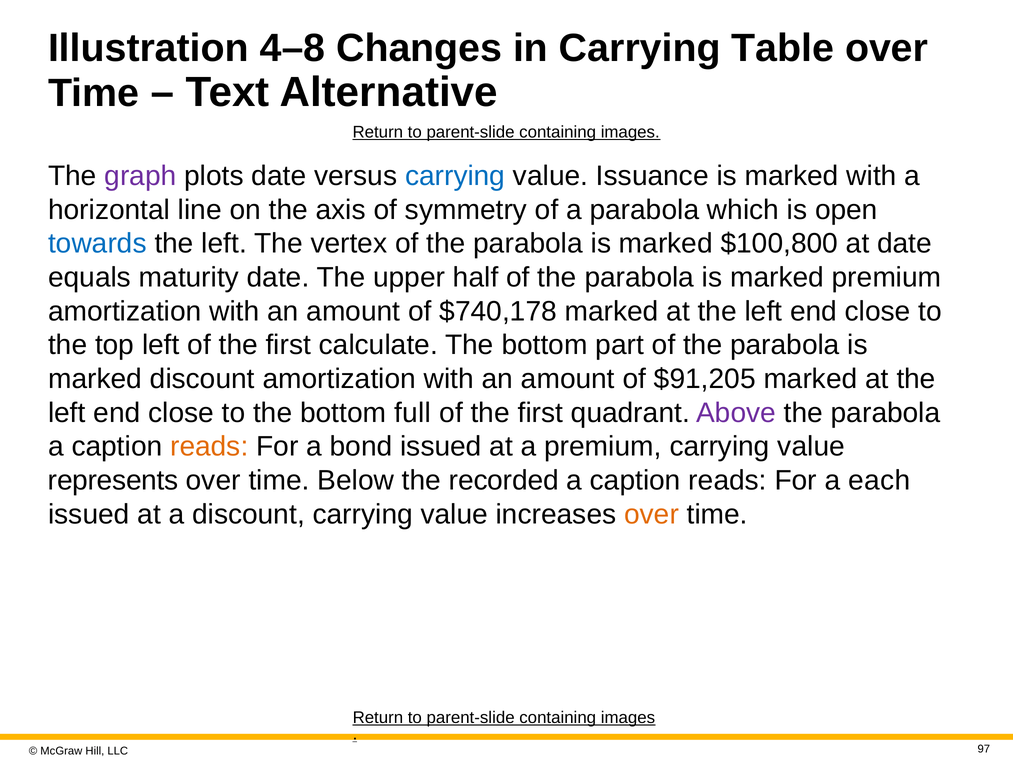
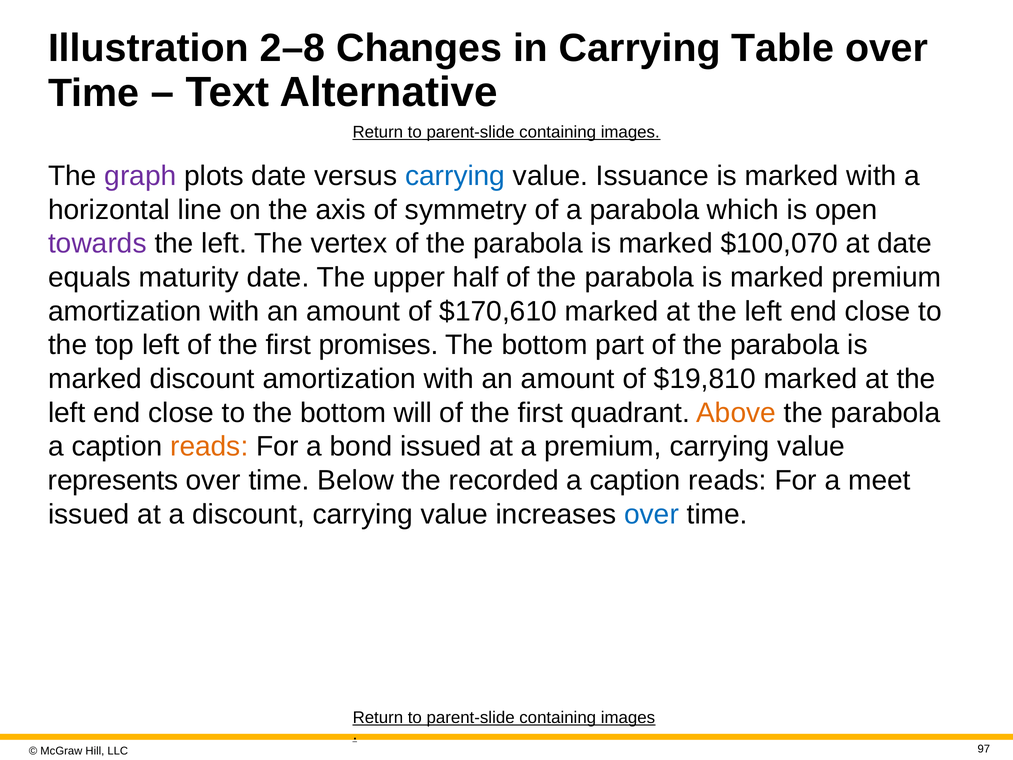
4–8: 4–8 -> 2–8
towards colour: blue -> purple
$100,800: $100,800 -> $100,070
$740,178: $740,178 -> $170,610
calculate: calculate -> promises
$91,205: $91,205 -> $19,810
full: full -> will
Above colour: purple -> orange
each: each -> meet
over at (651, 514) colour: orange -> blue
